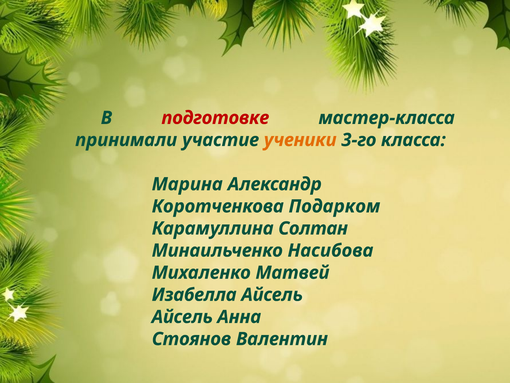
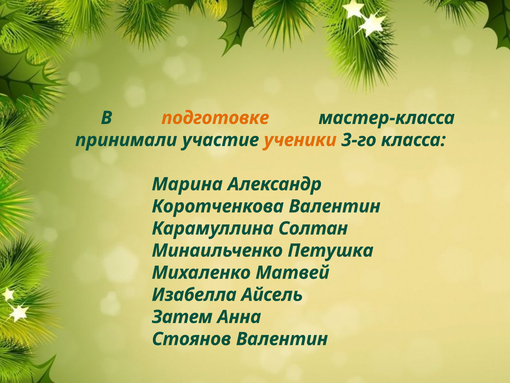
подготовке colour: red -> orange
Коротченкова Подарком: Подарком -> Валентин
Насибова: Насибова -> Петушка
Айсель at (182, 317): Айсель -> Затем
